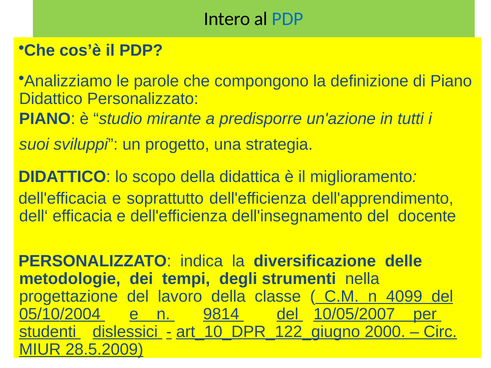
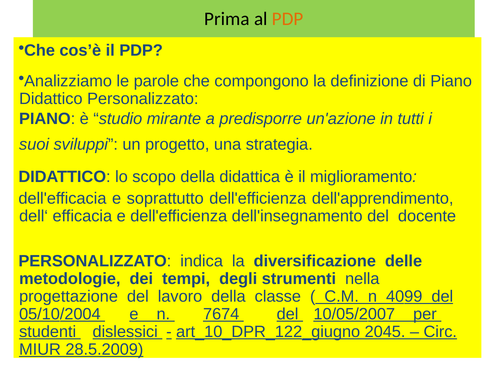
Intero: Intero -> Prima
PDP at (288, 19) colour: blue -> orange
9814: 9814 -> 7674
2000: 2000 -> 2045
